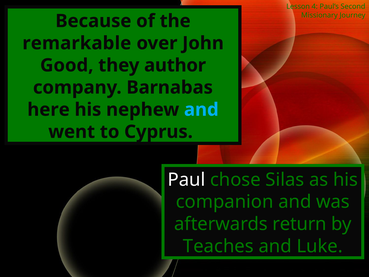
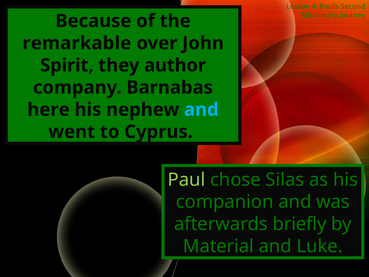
Good: Good -> Spirit
Paul colour: white -> light green
return: return -> briefly
Teaches: Teaches -> Material
